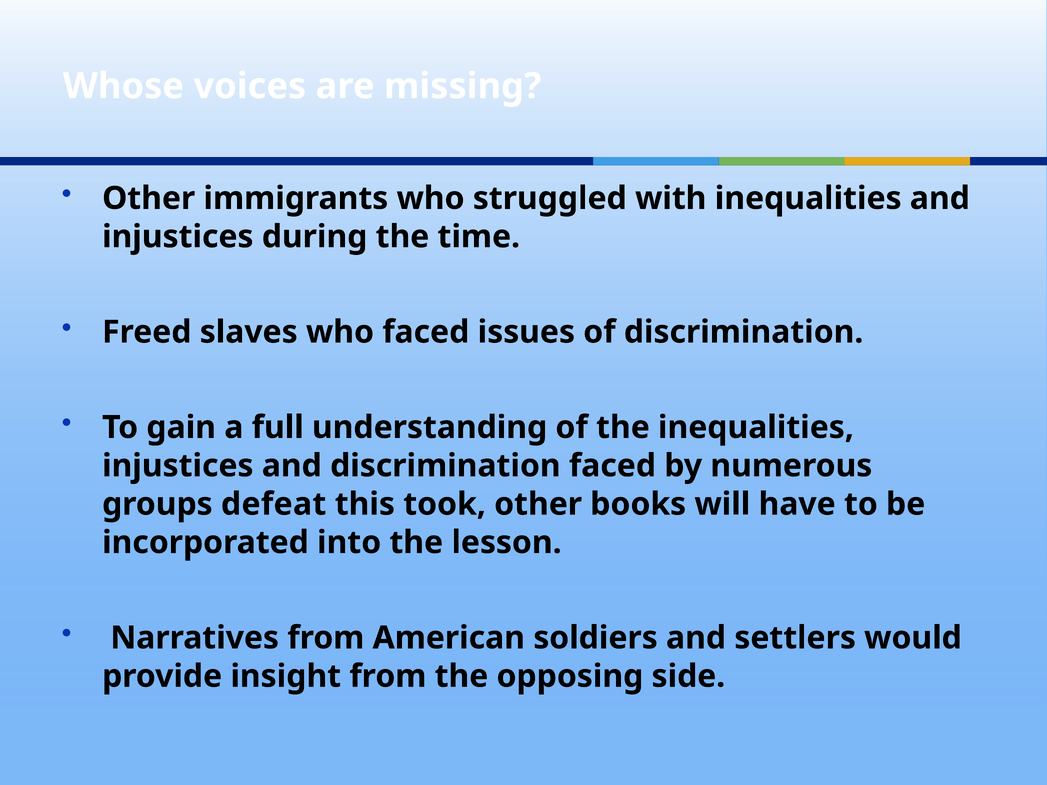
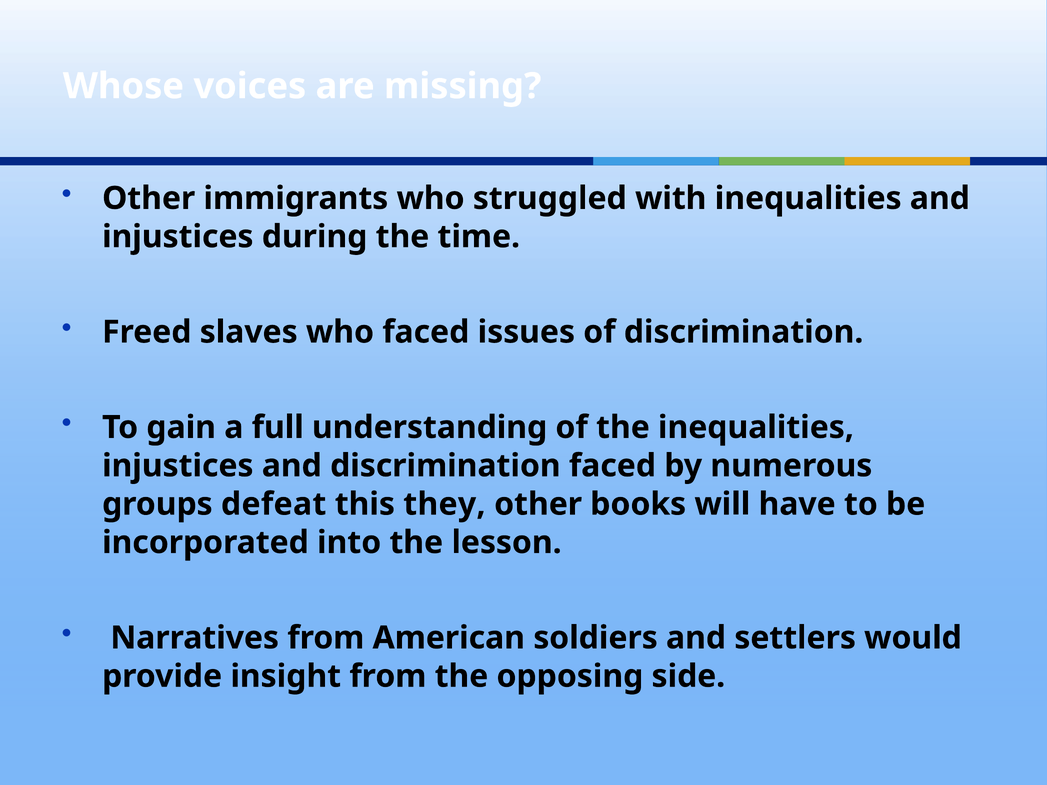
took: took -> they
